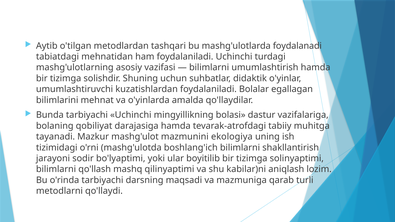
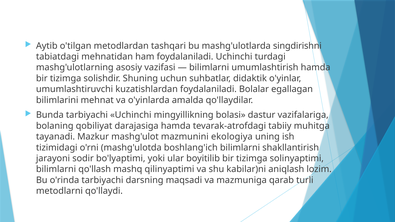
foydalanadi: foydalanadi -> singdirishni
